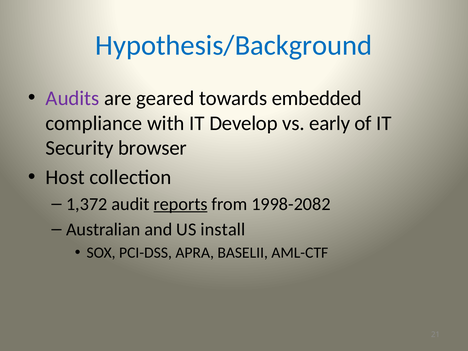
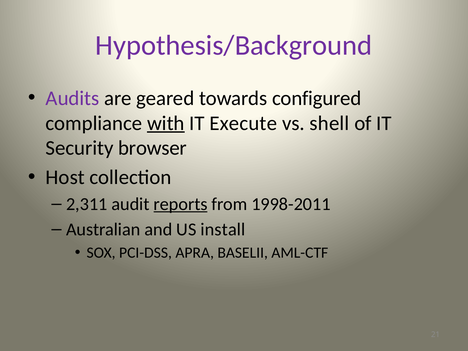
Hypothesis/Background colour: blue -> purple
embedded: embedded -> configured
with underline: none -> present
Develop: Develop -> Execute
early: early -> shell
1,372: 1,372 -> 2,311
1998-2082: 1998-2082 -> 1998-2011
